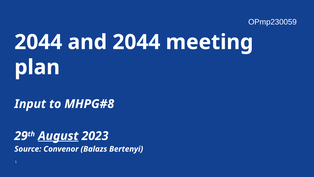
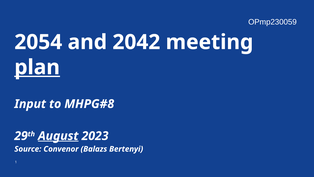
2044 at (38, 42): 2044 -> 2054
and 2044: 2044 -> 2042
plan underline: none -> present
